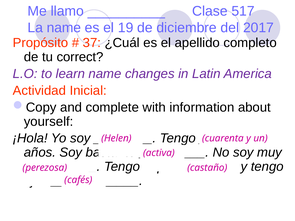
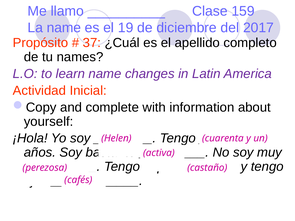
517: 517 -> 159
correct: correct -> names
